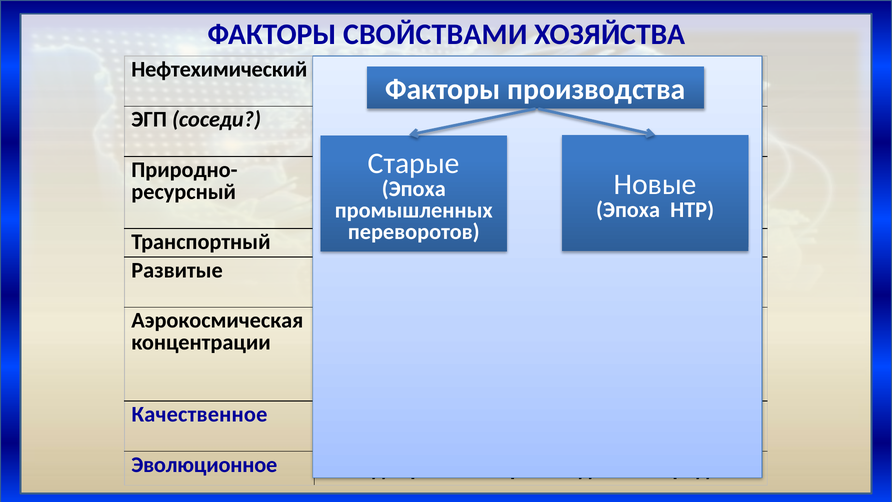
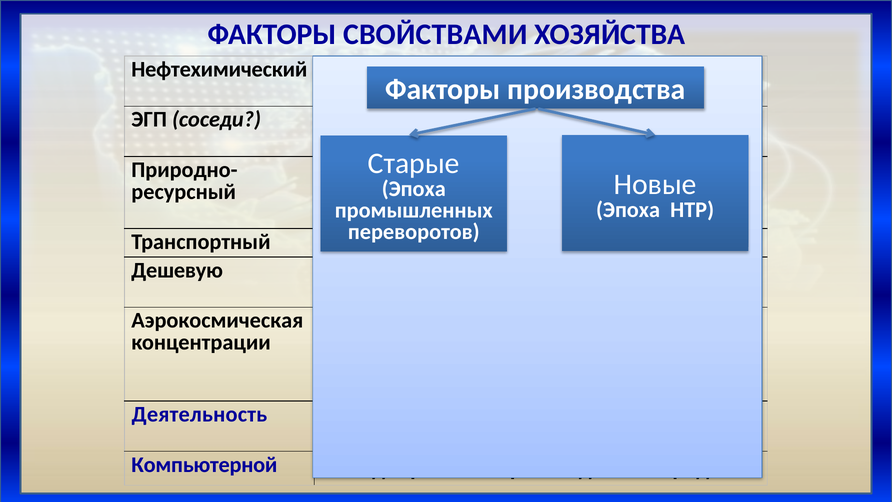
Развитые at (177, 270): Развитые -> Дешевую
Качественное: Качественное -> Деятельность
Эволюционное: Эволюционное -> Компьютерной
